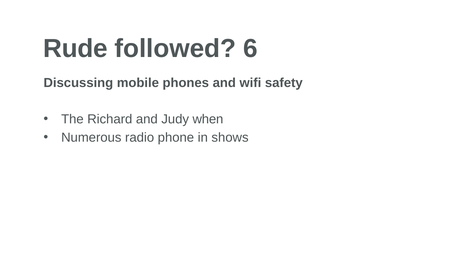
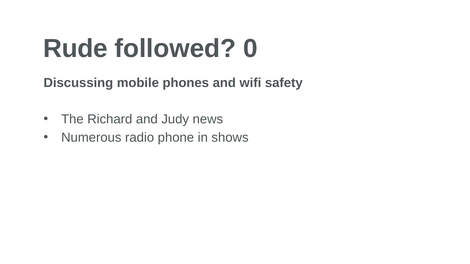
6: 6 -> 0
when: when -> news
